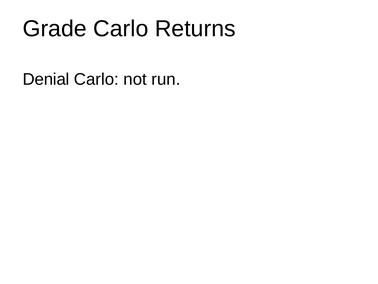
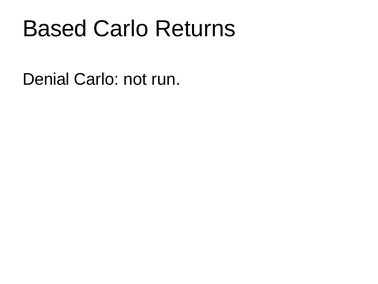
Grade: Grade -> Based
